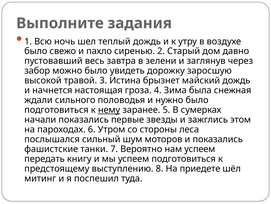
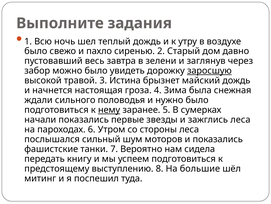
заросшую underline: none -> present
зажглись этом: этом -> леса
нам успеем: успеем -> сидела
приедете: приедете -> большие
